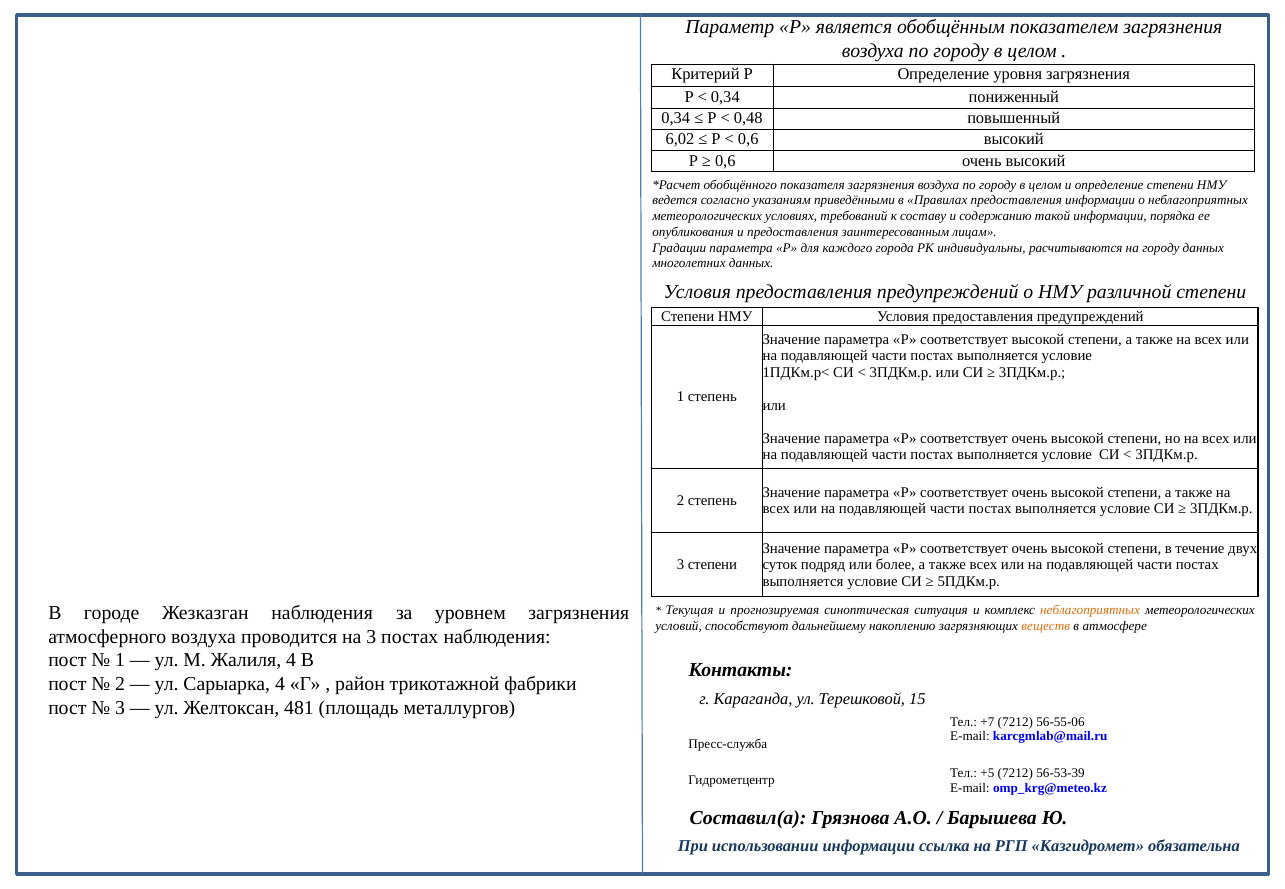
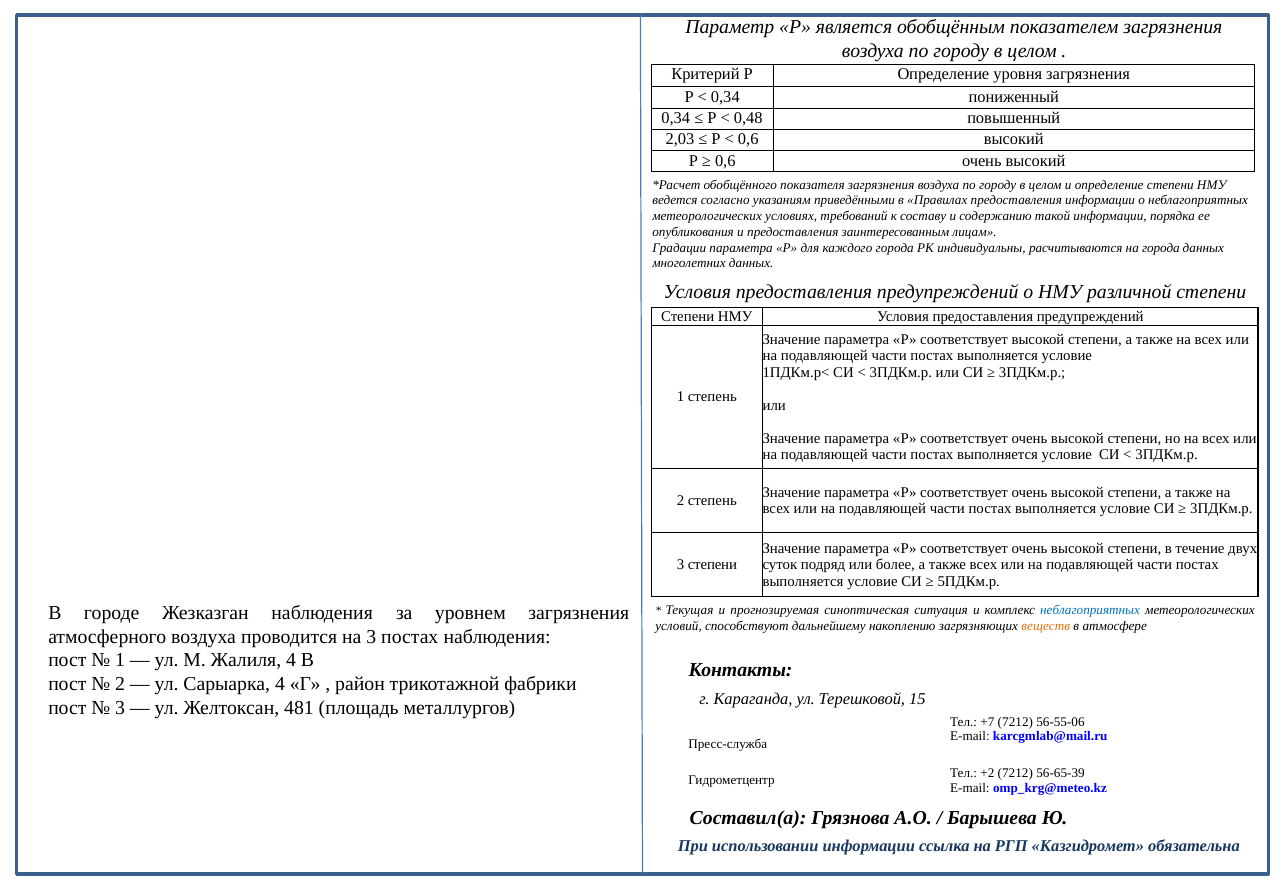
6,02: 6,02 -> 2,03
на городу: городу -> города
неблагоприятных at (1090, 611) colour: orange -> blue
+5: +5 -> +2
56-53-39: 56-53-39 -> 56-65-39
